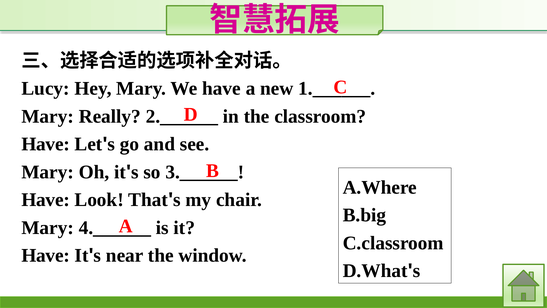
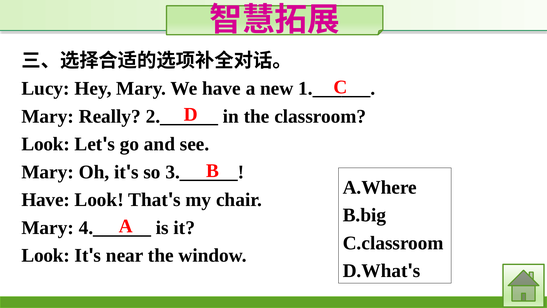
Have at (46, 144): Have -> Look
Have at (46, 255): Have -> Look
